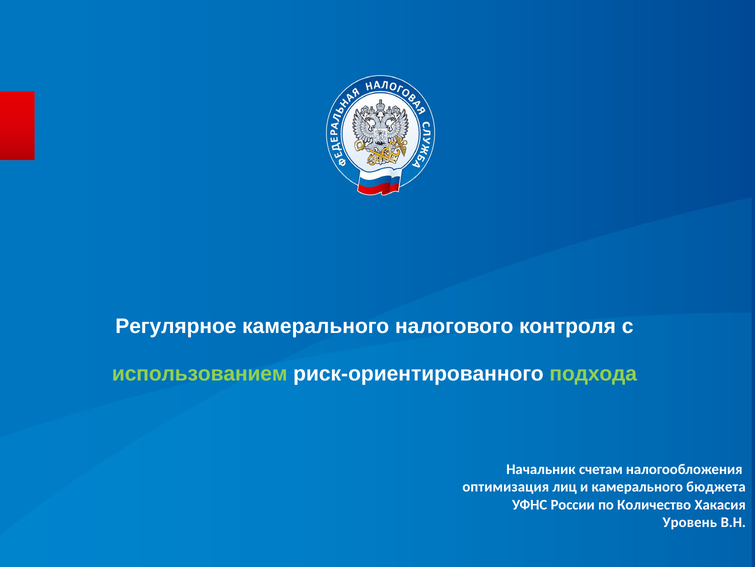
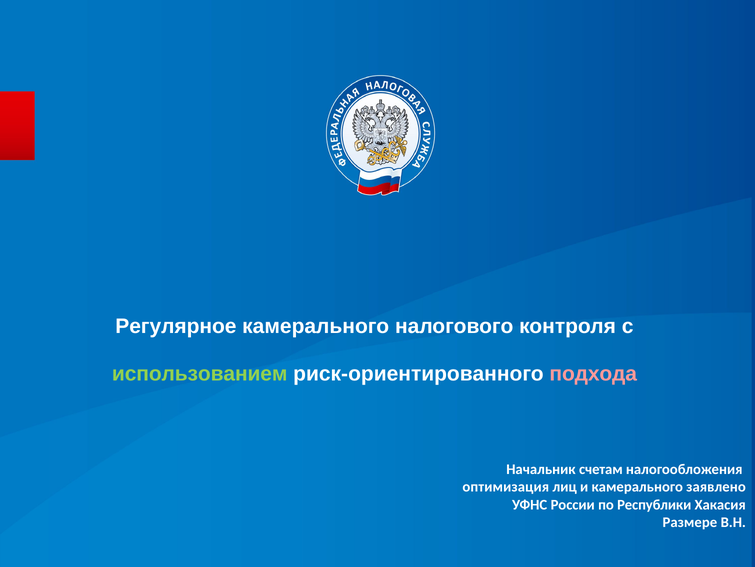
подхода colour: light green -> pink
бюджета: бюджета -> заявлено
Количество: Количество -> Республики
Уровень: Уровень -> Размере
